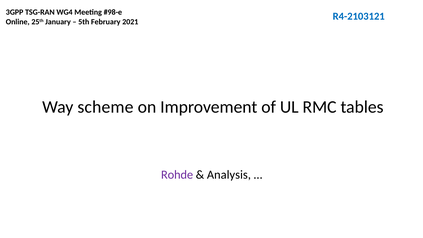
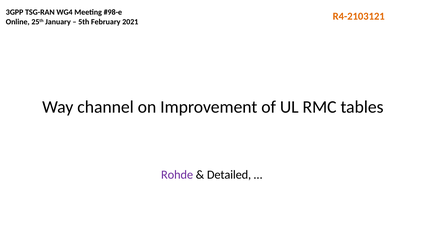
R4-2103121 colour: blue -> orange
scheme: scheme -> channel
Analysis: Analysis -> Detailed
